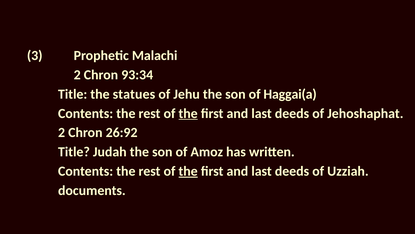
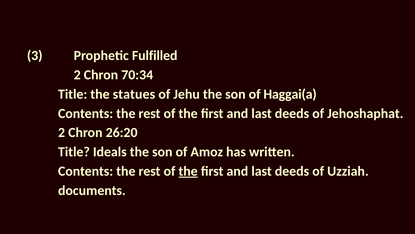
Malachi: Malachi -> Fulfilled
93:34: 93:34 -> 70:34
the at (188, 113) underline: present -> none
26:92: 26:92 -> 26:20
Judah: Judah -> Ideals
